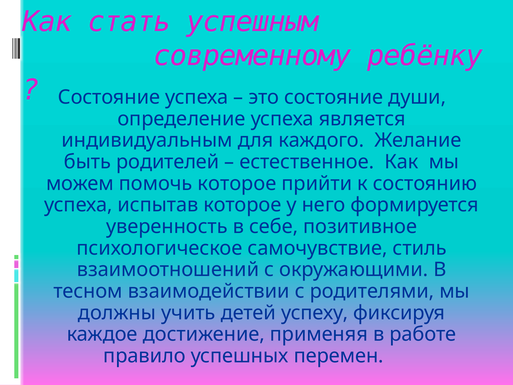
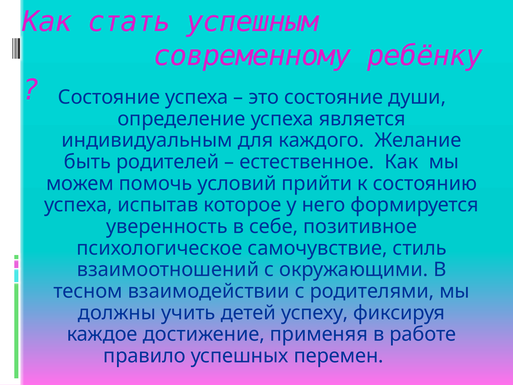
помочь которое: которое -> условий
